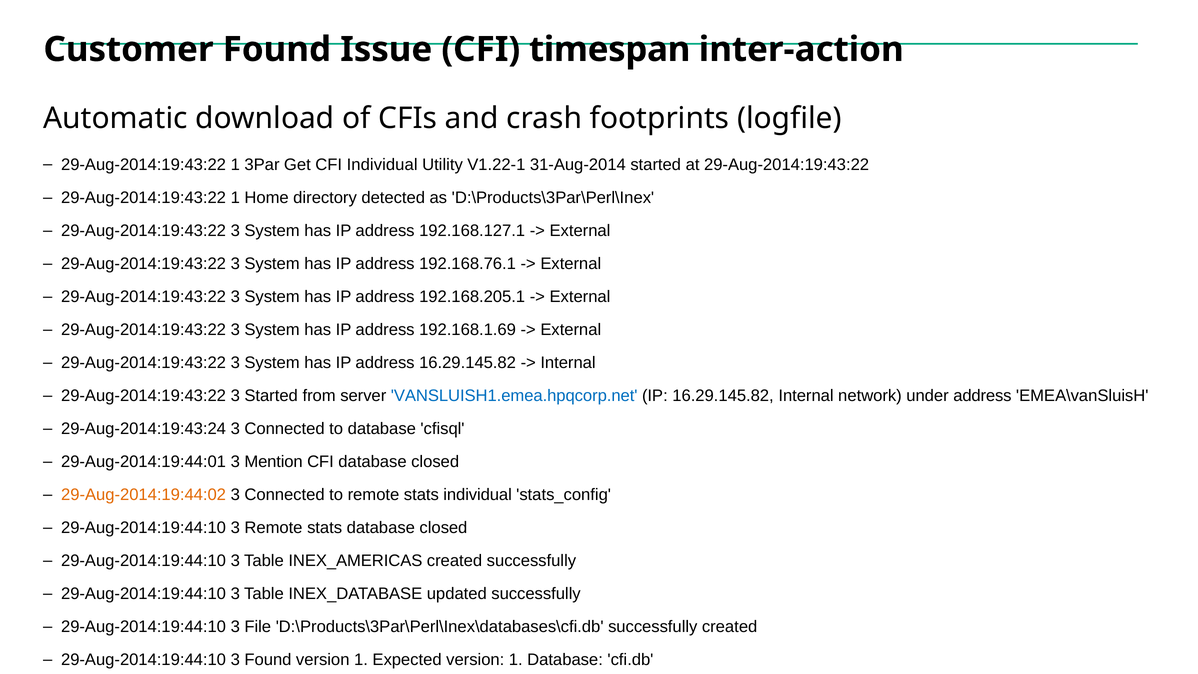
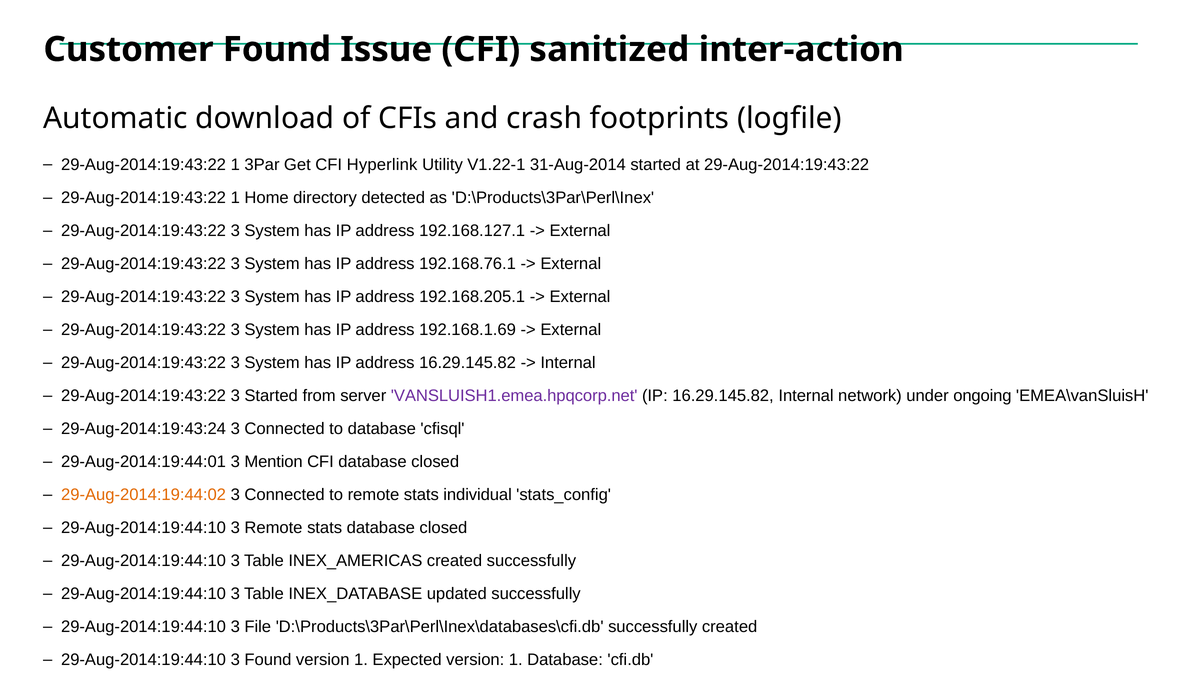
timespan: timespan -> sanitized
CFI Individual: Individual -> Hyperlink
VANSLUISH1.emea.hpqcorp.net colour: blue -> purple
under address: address -> ongoing
